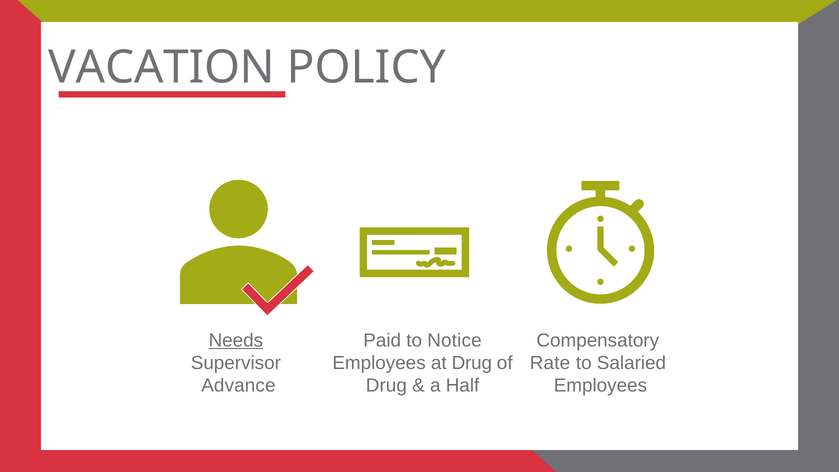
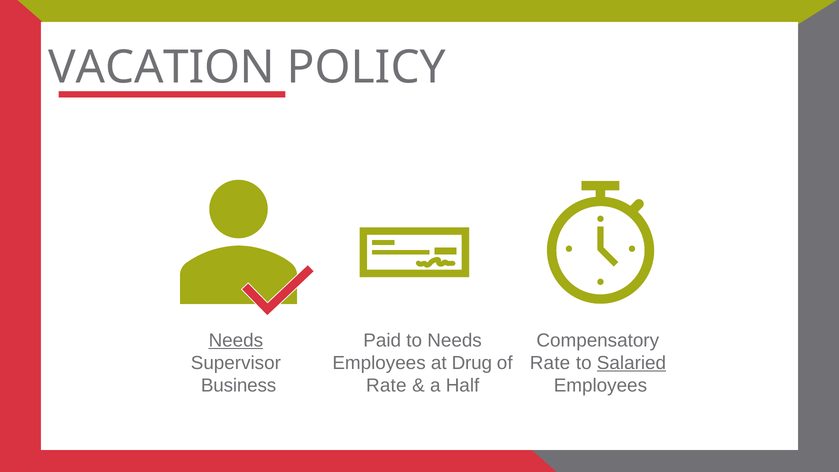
to Notice: Notice -> Needs
Salaried underline: none -> present
Advance: Advance -> Business
Drug at (386, 386): Drug -> Rate
